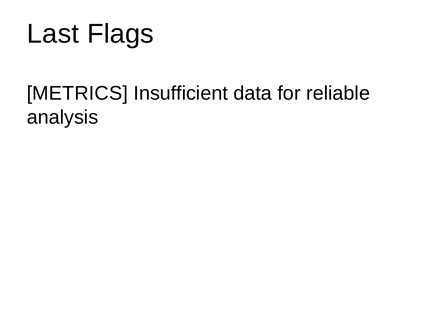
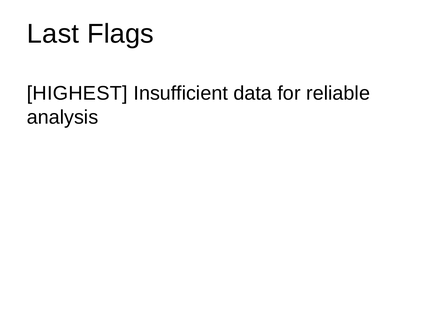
METRICS: METRICS -> HIGHEST
